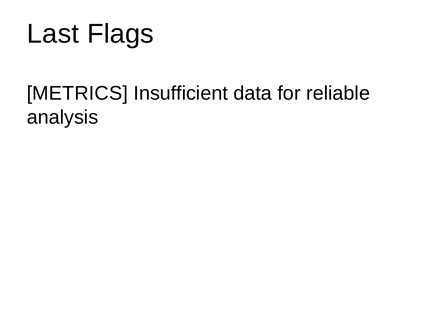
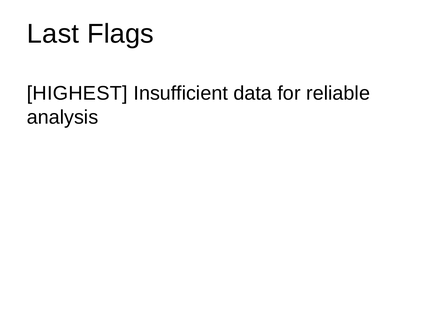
METRICS: METRICS -> HIGHEST
